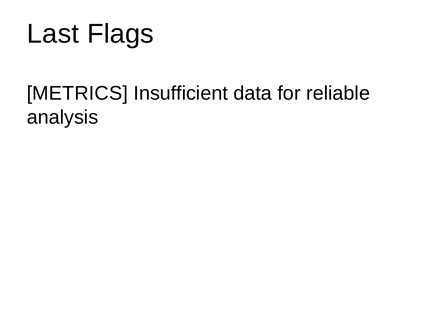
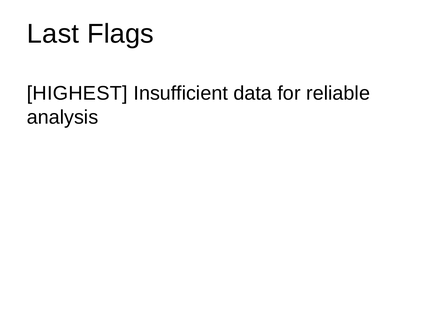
METRICS: METRICS -> HIGHEST
